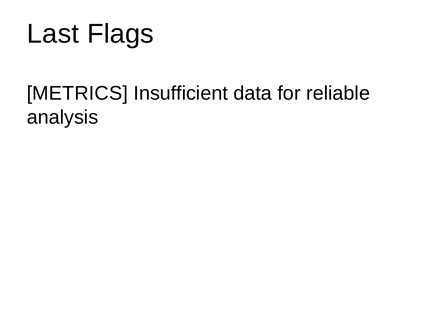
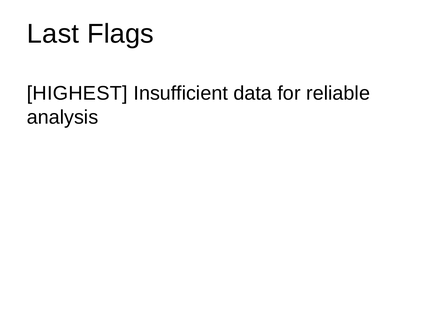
METRICS: METRICS -> HIGHEST
